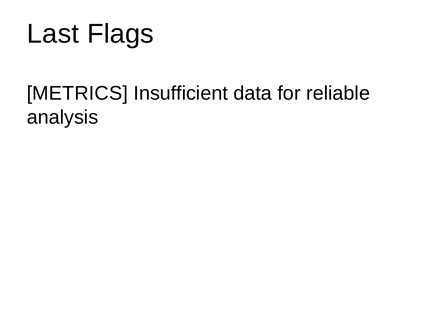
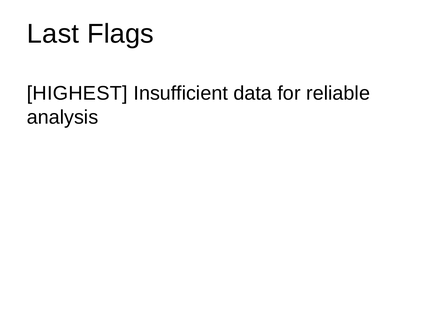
METRICS: METRICS -> HIGHEST
